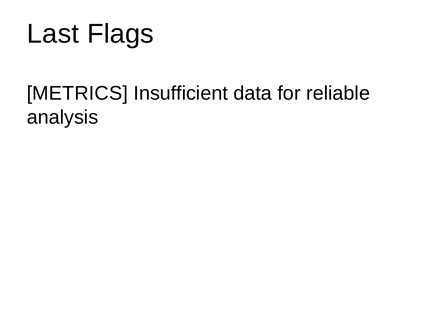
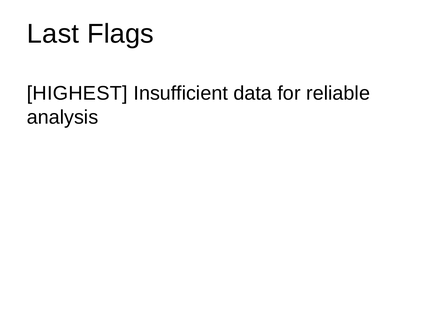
METRICS: METRICS -> HIGHEST
